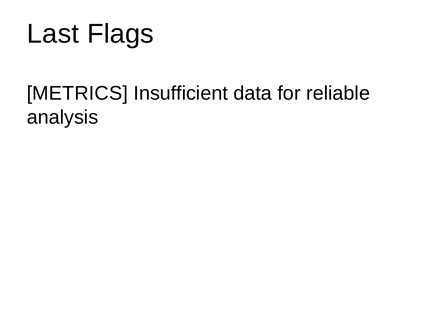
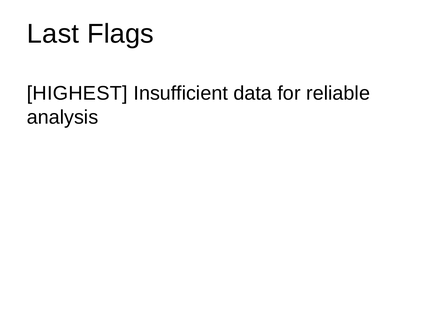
METRICS: METRICS -> HIGHEST
